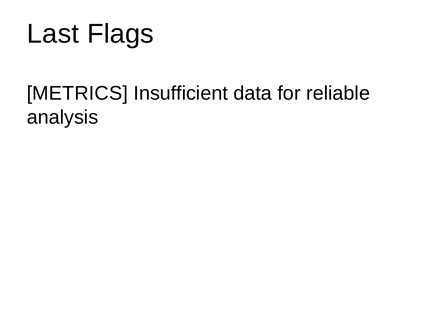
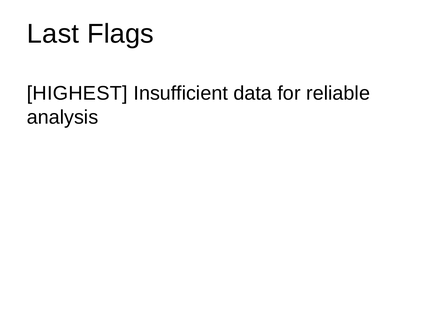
METRICS: METRICS -> HIGHEST
